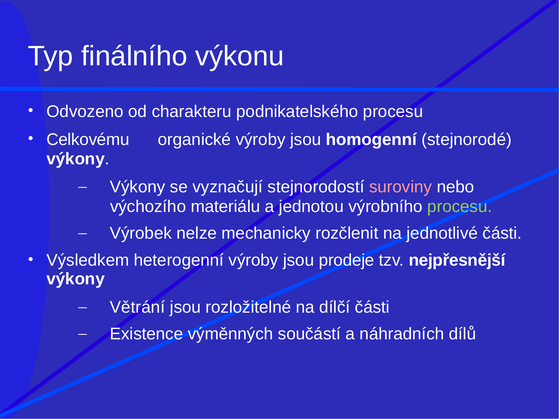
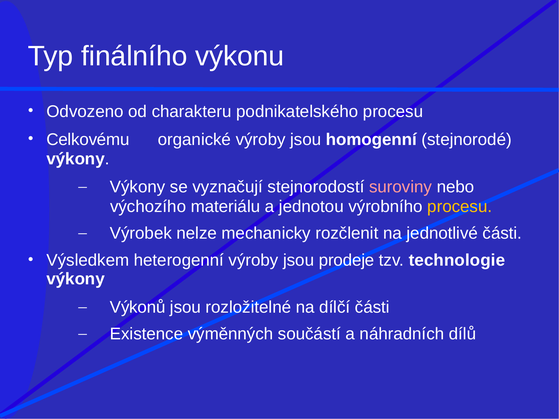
procesu at (460, 207) colour: light green -> yellow
nejpřesnější: nejpřesnější -> technologie
Větrání: Větrání -> Výkonů
